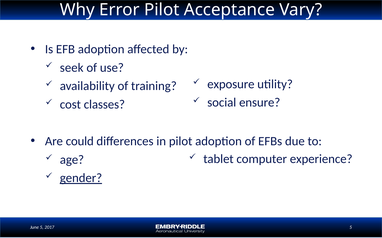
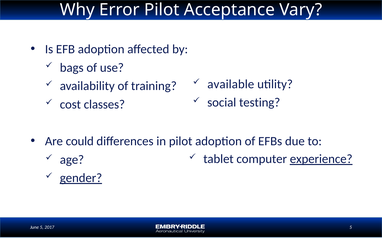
seek: seek -> bags
exposure: exposure -> available
ensure: ensure -> testing
experience underline: none -> present
